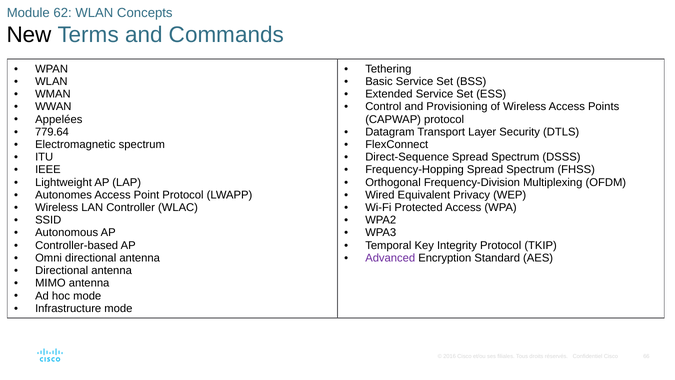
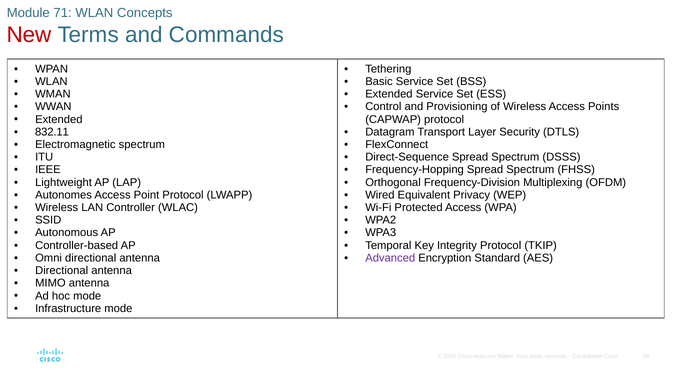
62: 62 -> 71
New colour: black -> red
Appelées at (59, 119): Appelées -> Extended
779.64: 779.64 -> 832.11
